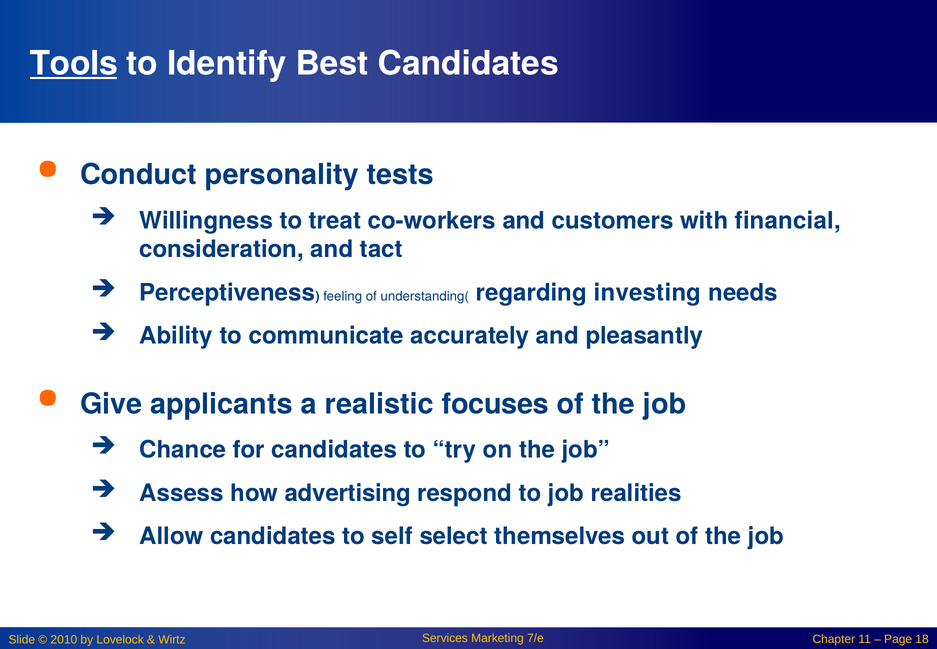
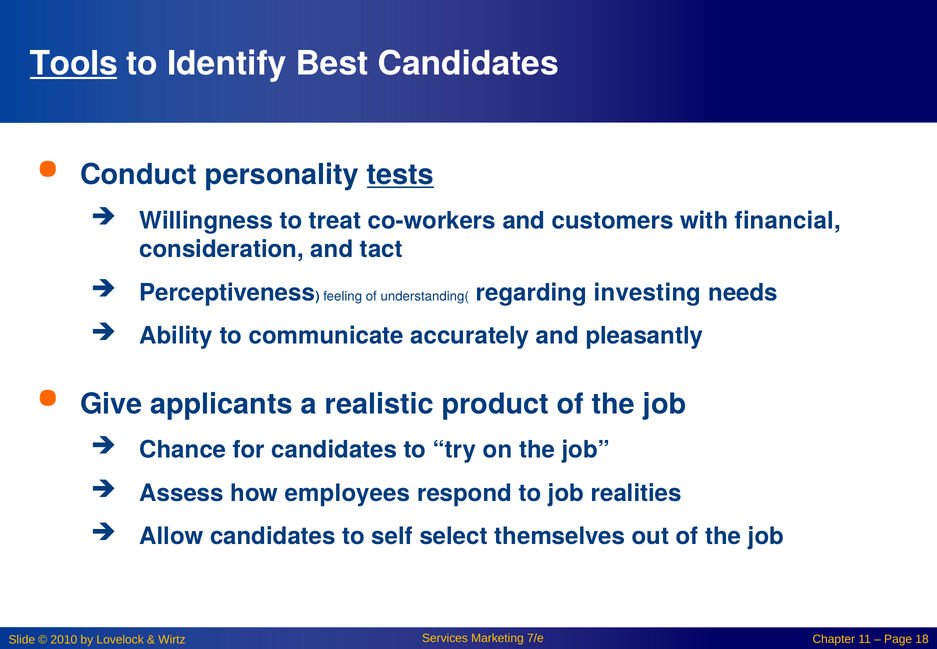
tests underline: none -> present
focuses: focuses -> product
advertising: advertising -> employees
